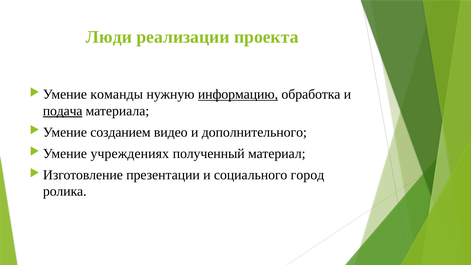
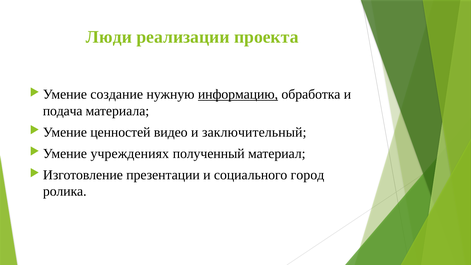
команды: команды -> создание
подача underline: present -> none
созданием: созданием -> ценностей
дополнительного: дополнительного -> заключительный
